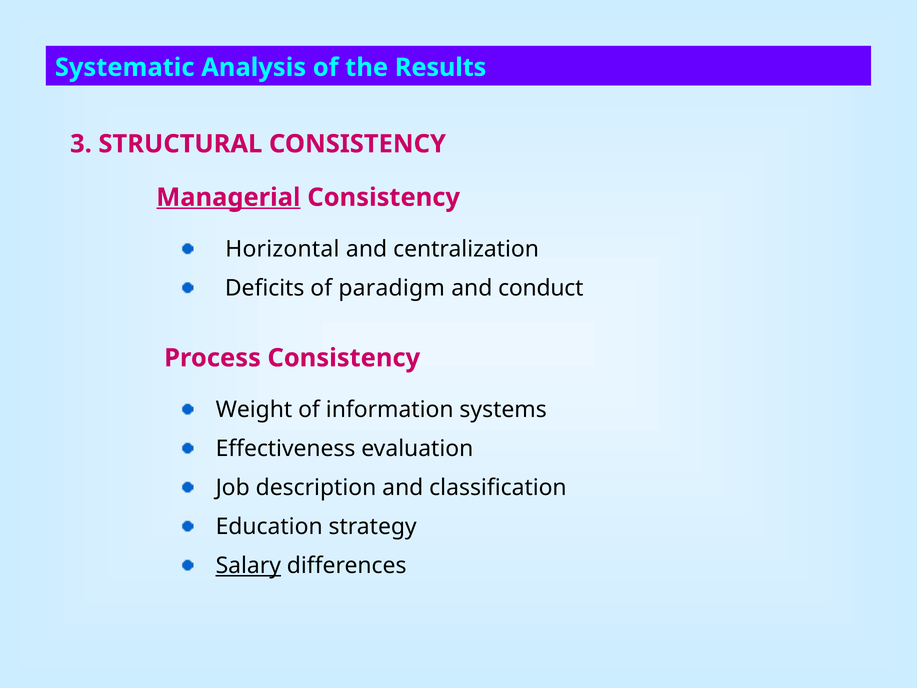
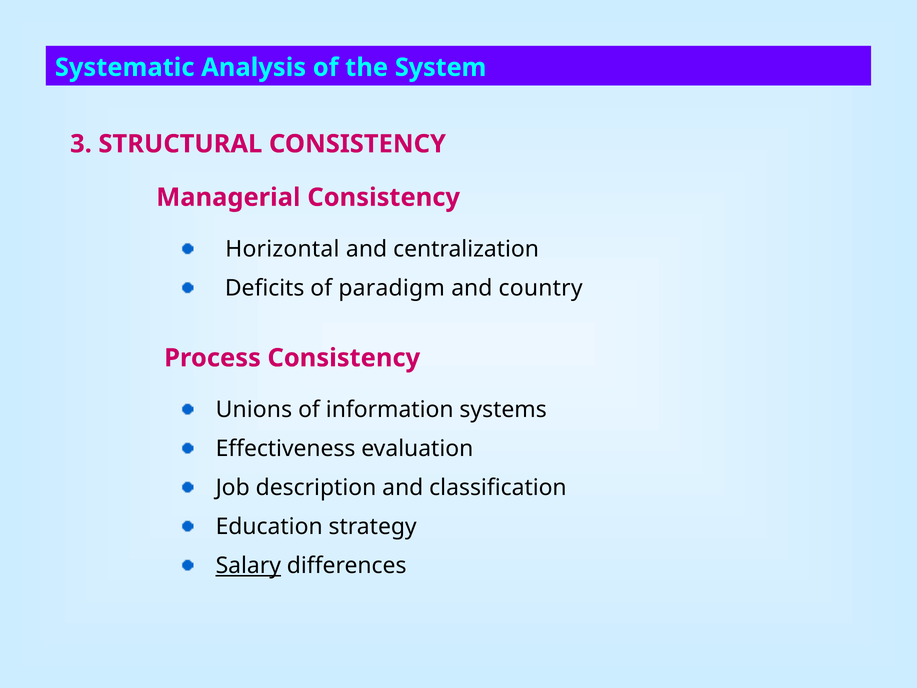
Results: Results -> System
Managerial underline: present -> none
conduct: conduct -> country
Weight: Weight -> Unions
